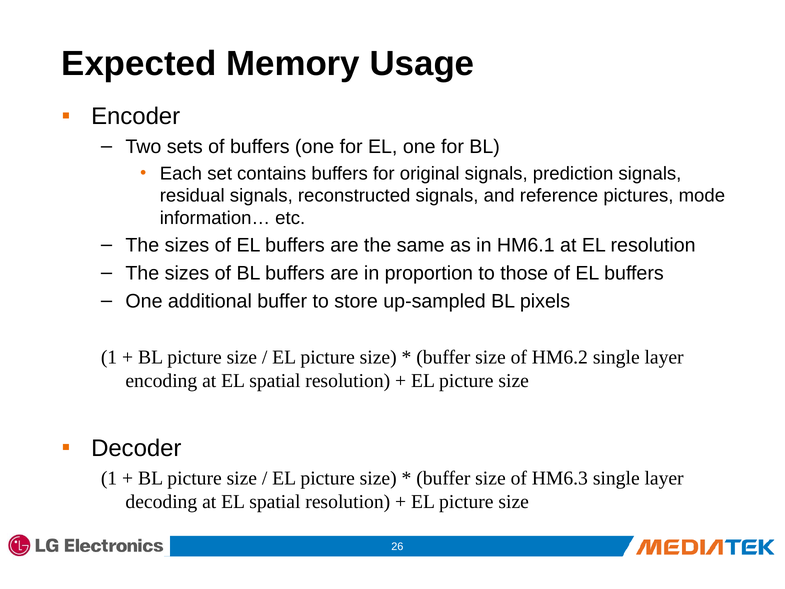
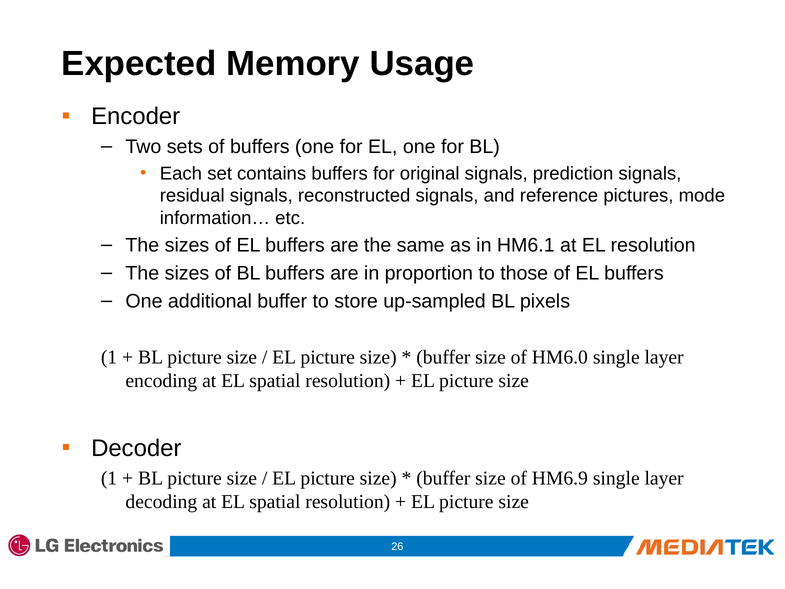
HM6.2: HM6.2 -> HM6.0
HM6.3: HM6.3 -> HM6.9
